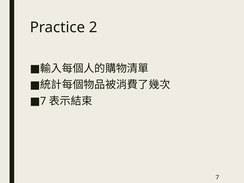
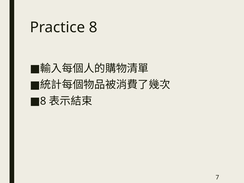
Practice 2: 2 -> 8
7 at (43, 101): 7 -> 8
